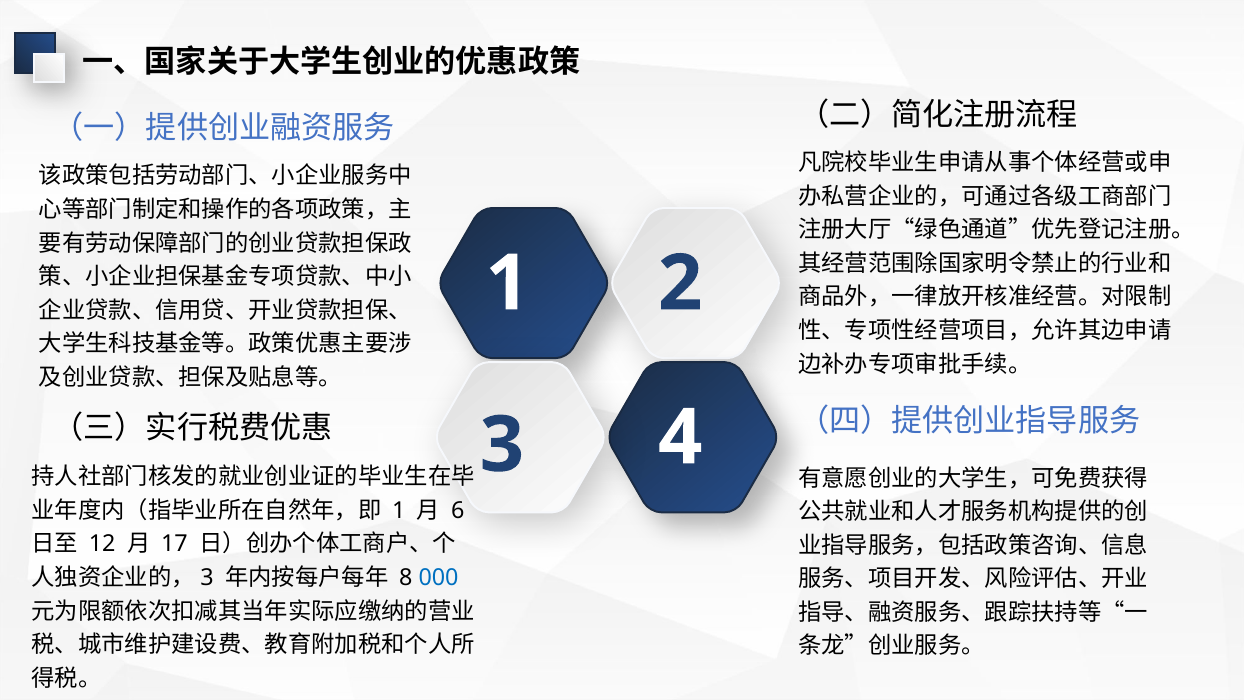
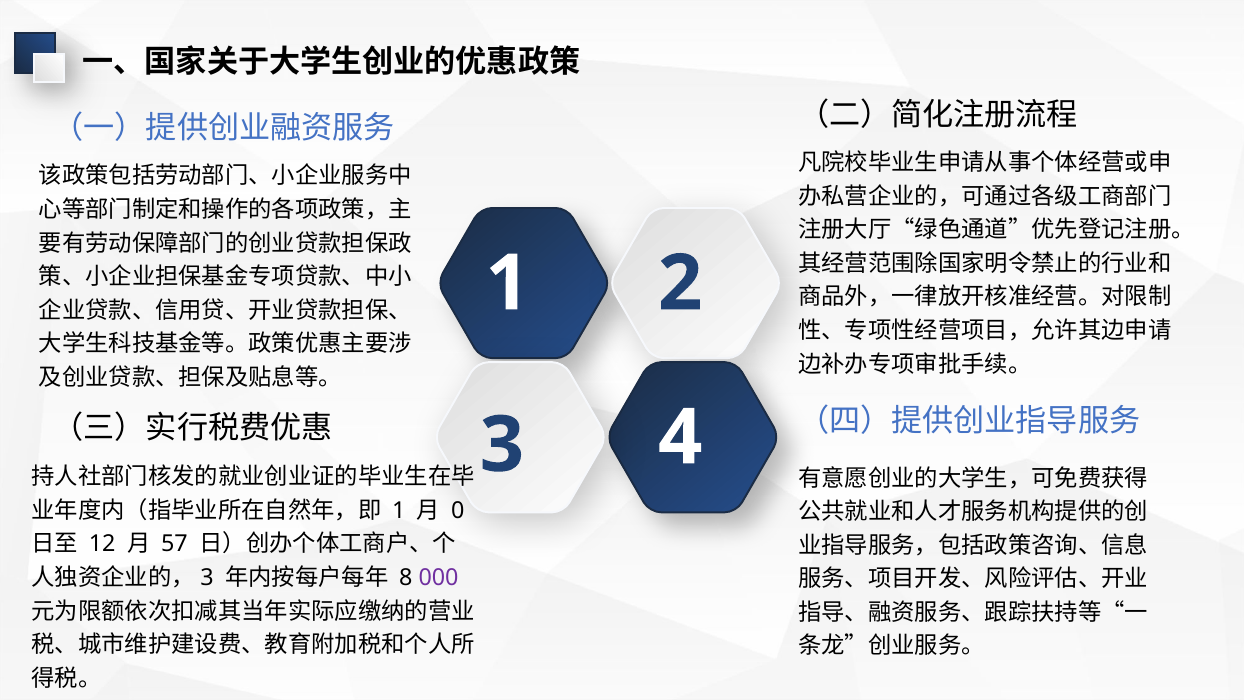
6: 6 -> 0
17: 17 -> 57
000 colour: blue -> purple
